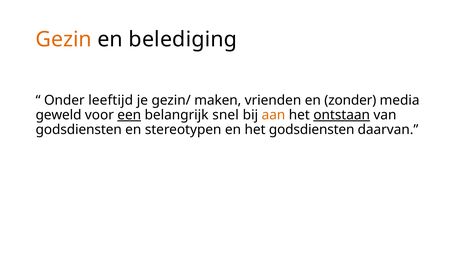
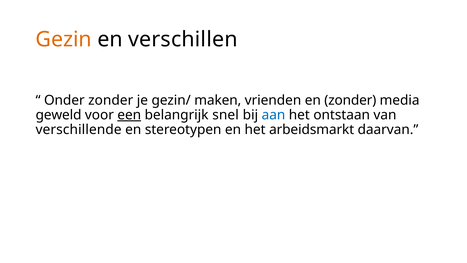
belediging: belediging -> verschillen
Onder leeftijd: leeftijd -> zonder
aan colour: orange -> blue
ontstaan underline: present -> none
godsdiensten at (79, 130): godsdiensten -> verschillende
het godsdiensten: godsdiensten -> arbeidsmarkt
